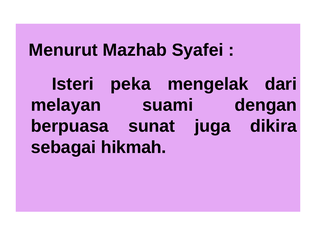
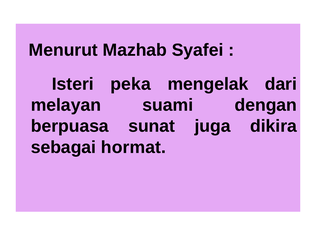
hikmah: hikmah -> hormat
